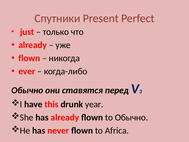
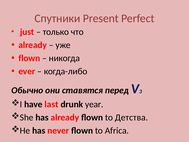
this: this -> last
to Обычно: Обычно -> Детства
